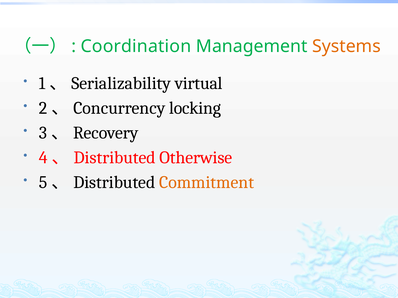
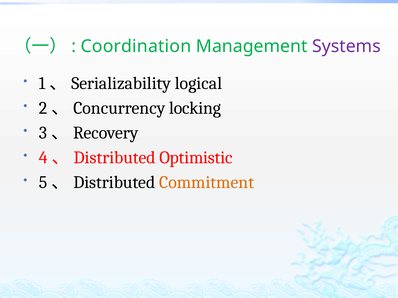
Systems colour: orange -> purple
virtual: virtual -> logical
Otherwise: Otherwise -> Optimistic
